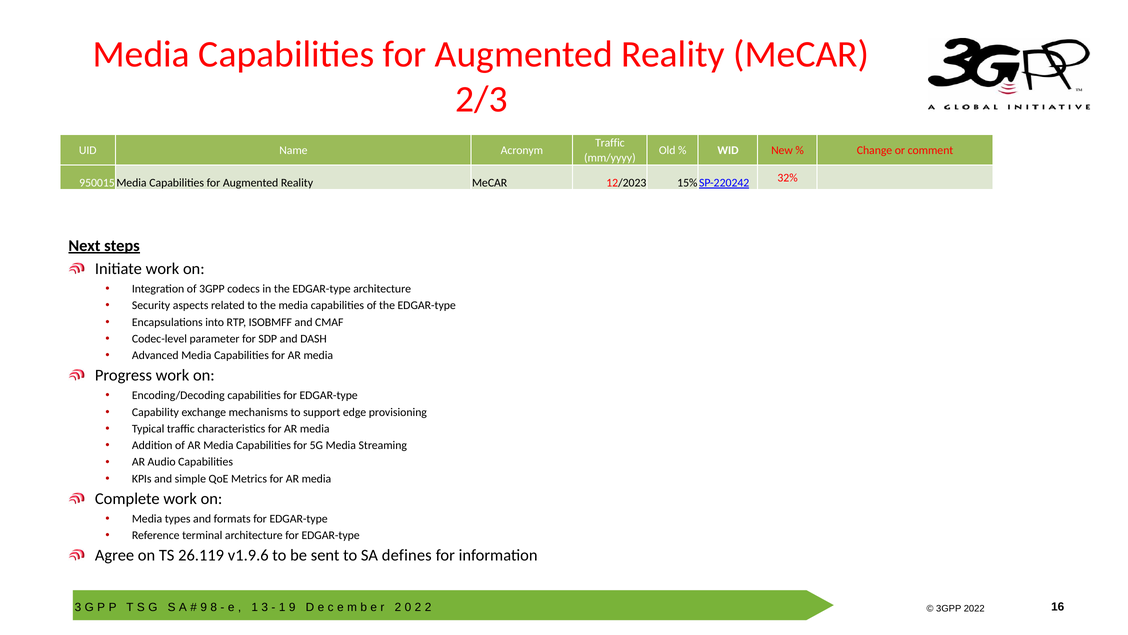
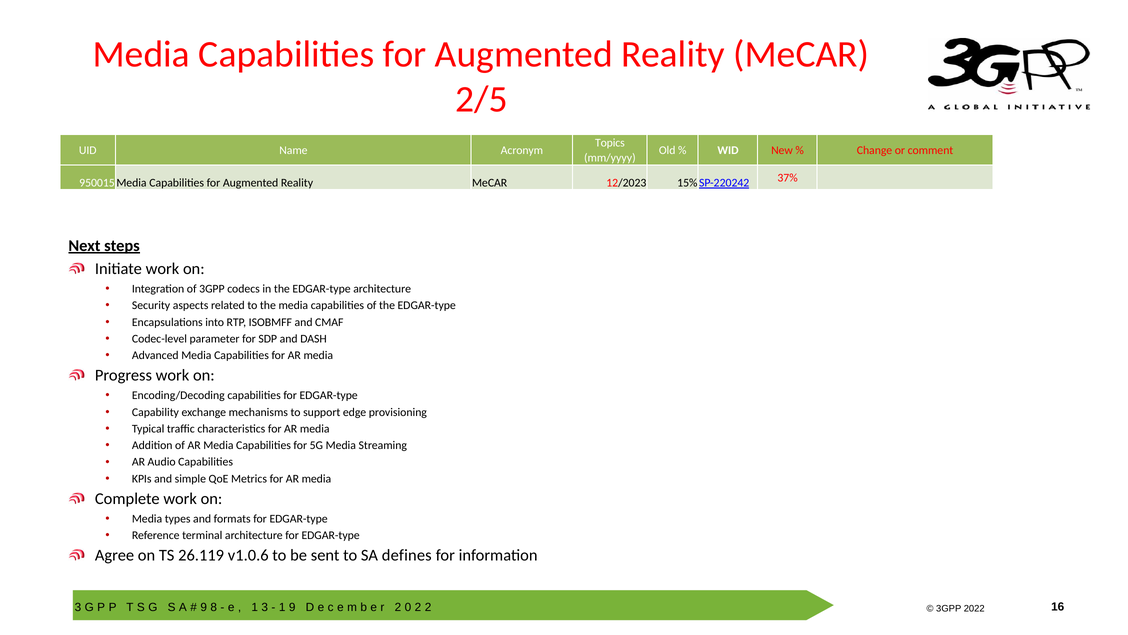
2/3: 2/3 -> 2/5
Traffic at (610, 143): Traffic -> Topics
32%: 32% -> 37%
v1.9.6: v1.9.6 -> v1.0.6
